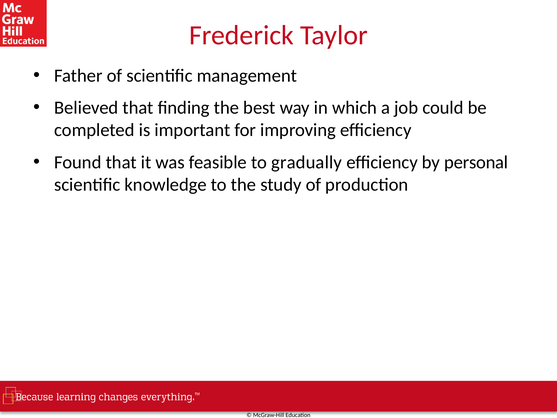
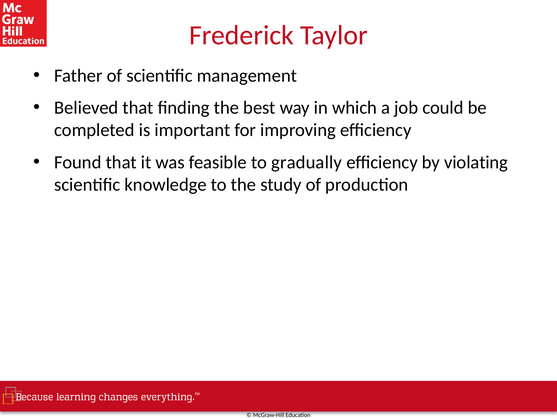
personal: personal -> violating
